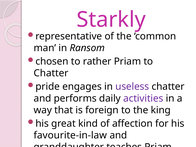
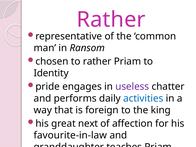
Starkly at (111, 20): Starkly -> Rather
Chatter at (51, 73): Chatter -> Identity
activities colour: purple -> blue
kind: kind -> next
